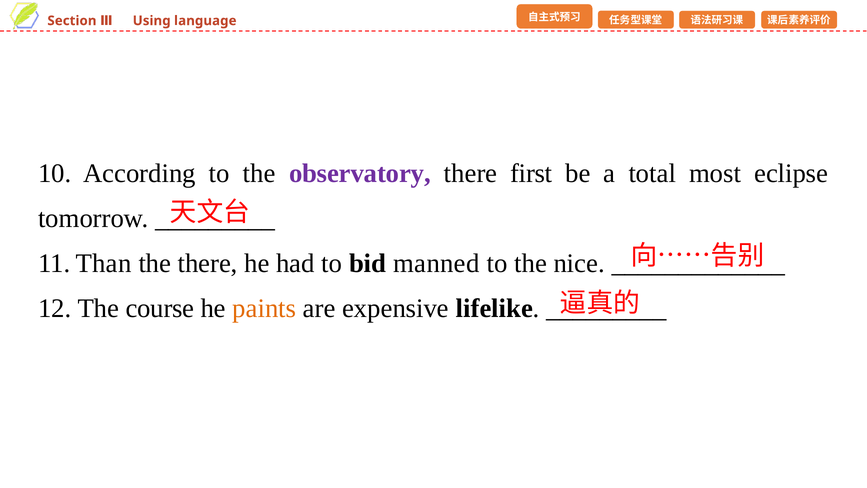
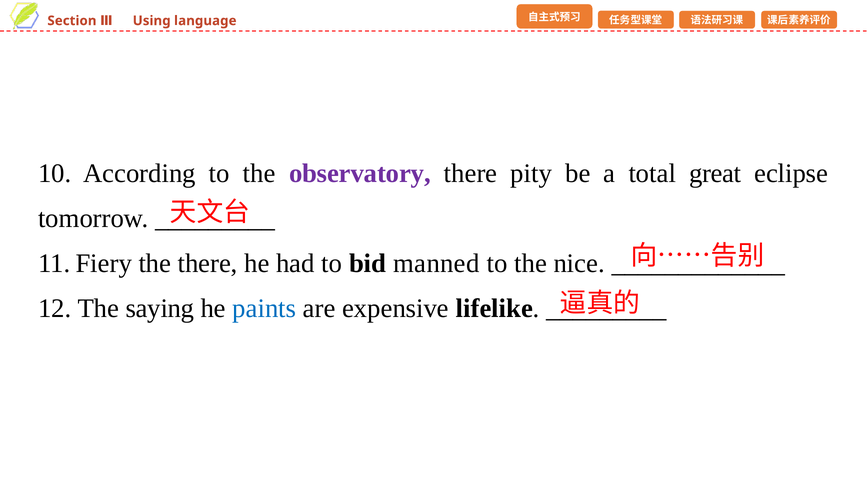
first: first -> pity
most: most -> great
Than: Than -> Fiery
course: course -> saying
paints colour: orange -> blue
